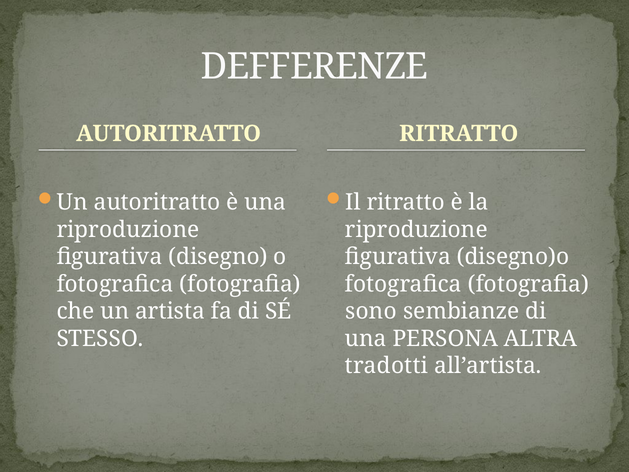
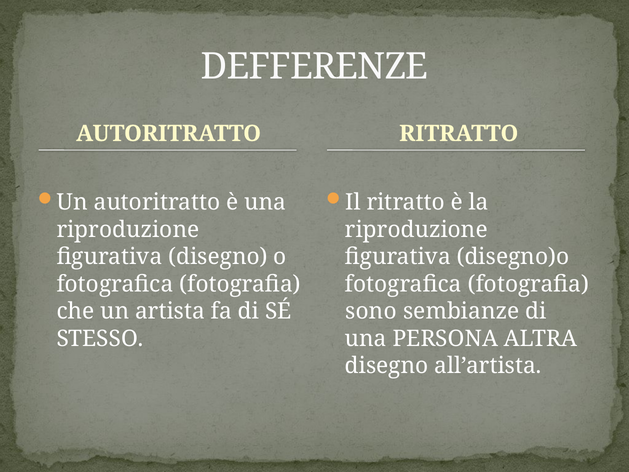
tradotti at (386, 366): tradotti -> disegno
